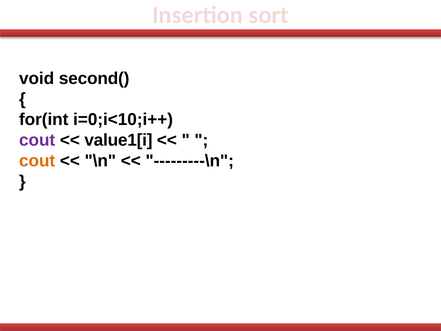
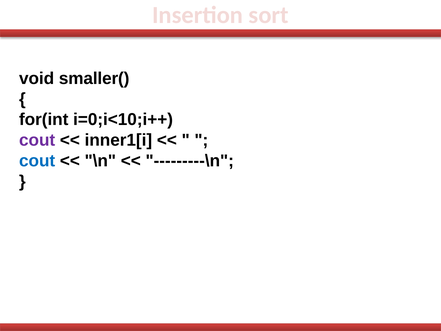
second(: second( -> smaller(
value1[i: value1[i -> inner1[i
cout at (37, 161) colour: orange -> blue
